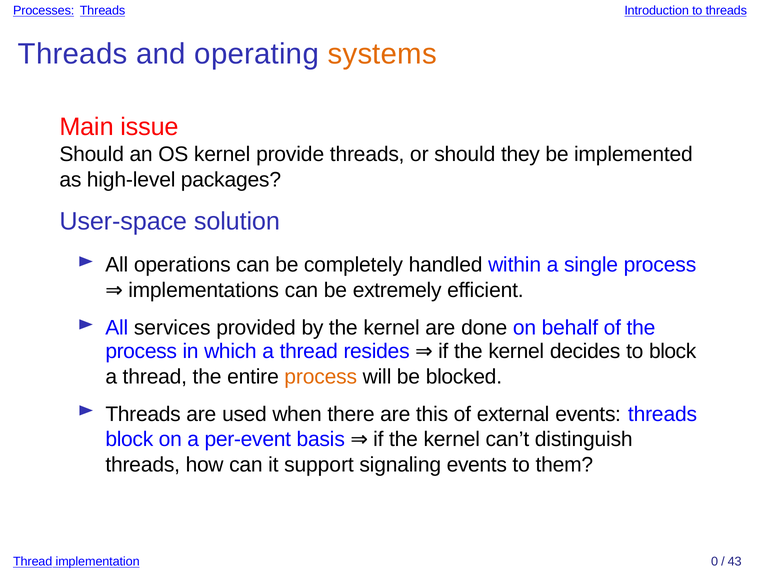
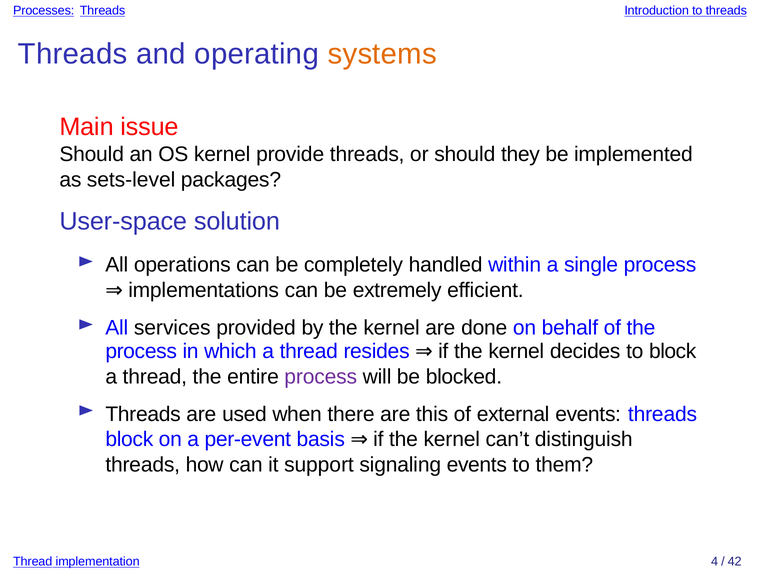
high-level: high-level -> sets-level
process at (321, 376) colour: orange -> purple
0: 0 -> 4
43: 43 -> 42
